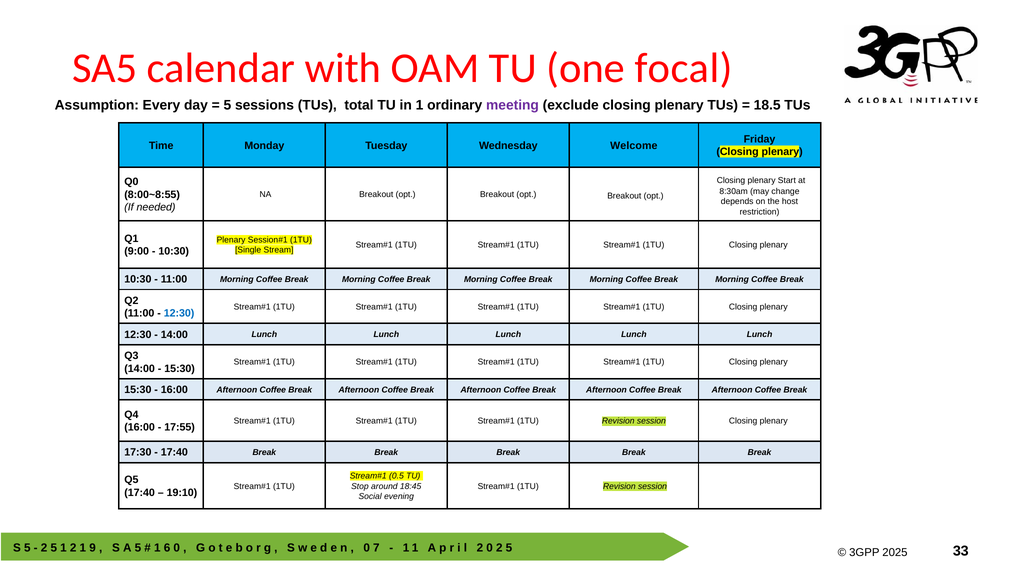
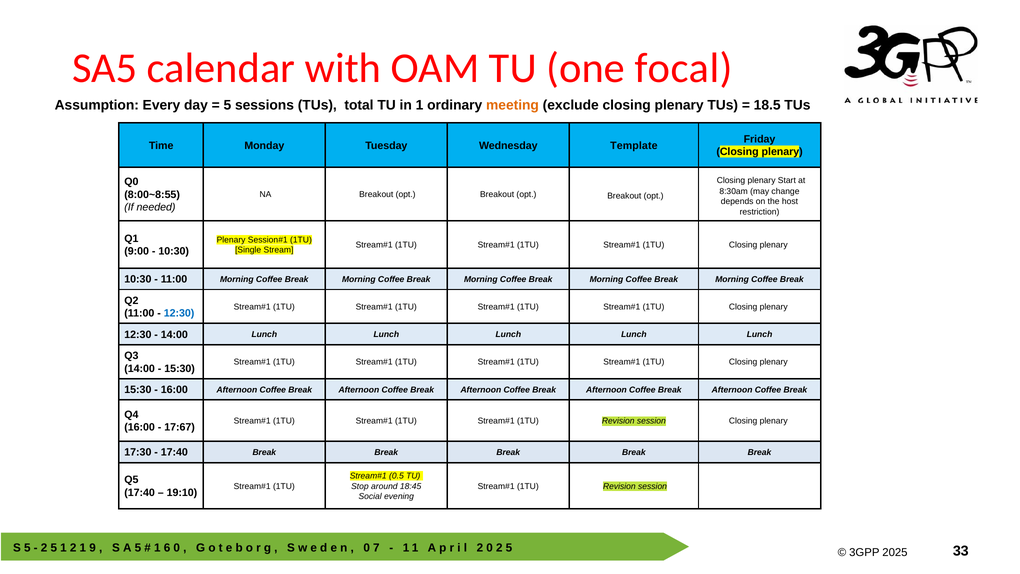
meeting colour: purple -> orange
Welcome: Welcome -> Template
17:55: 17:55 -> 17:67
